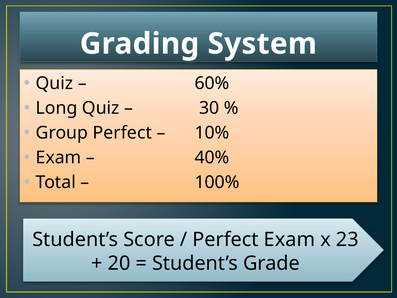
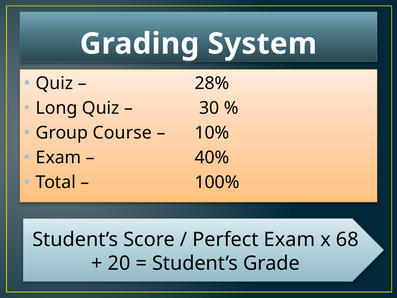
60%: 60% -> 28%
Group Perfect: Perfect -> Course
23: 23 -> 68
